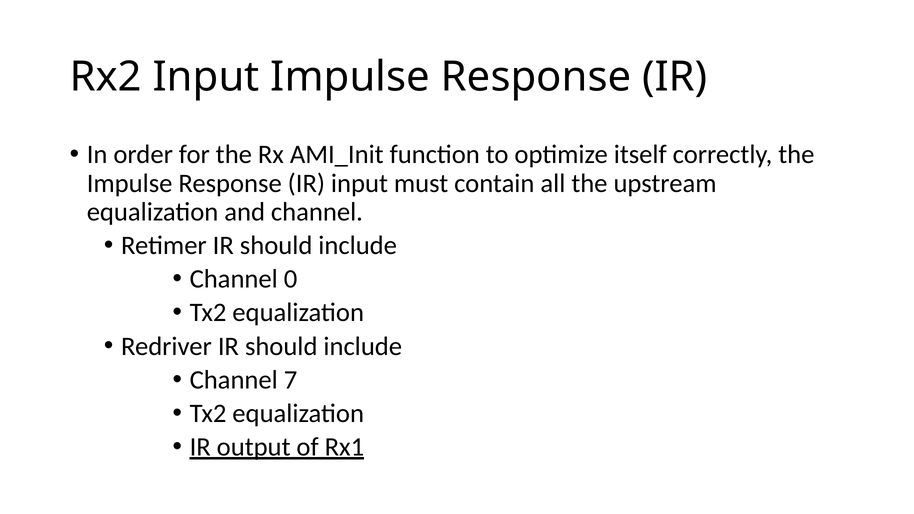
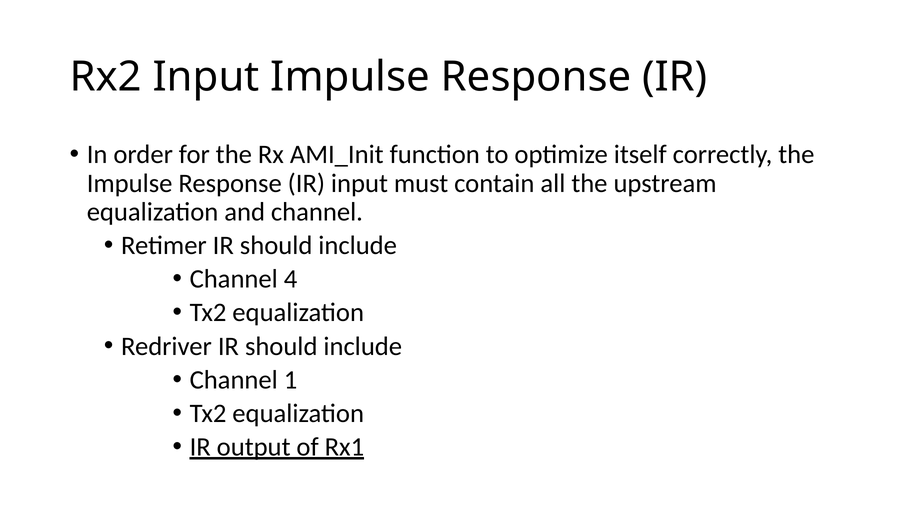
0: 0 -> 4
7: 7 -> 1
